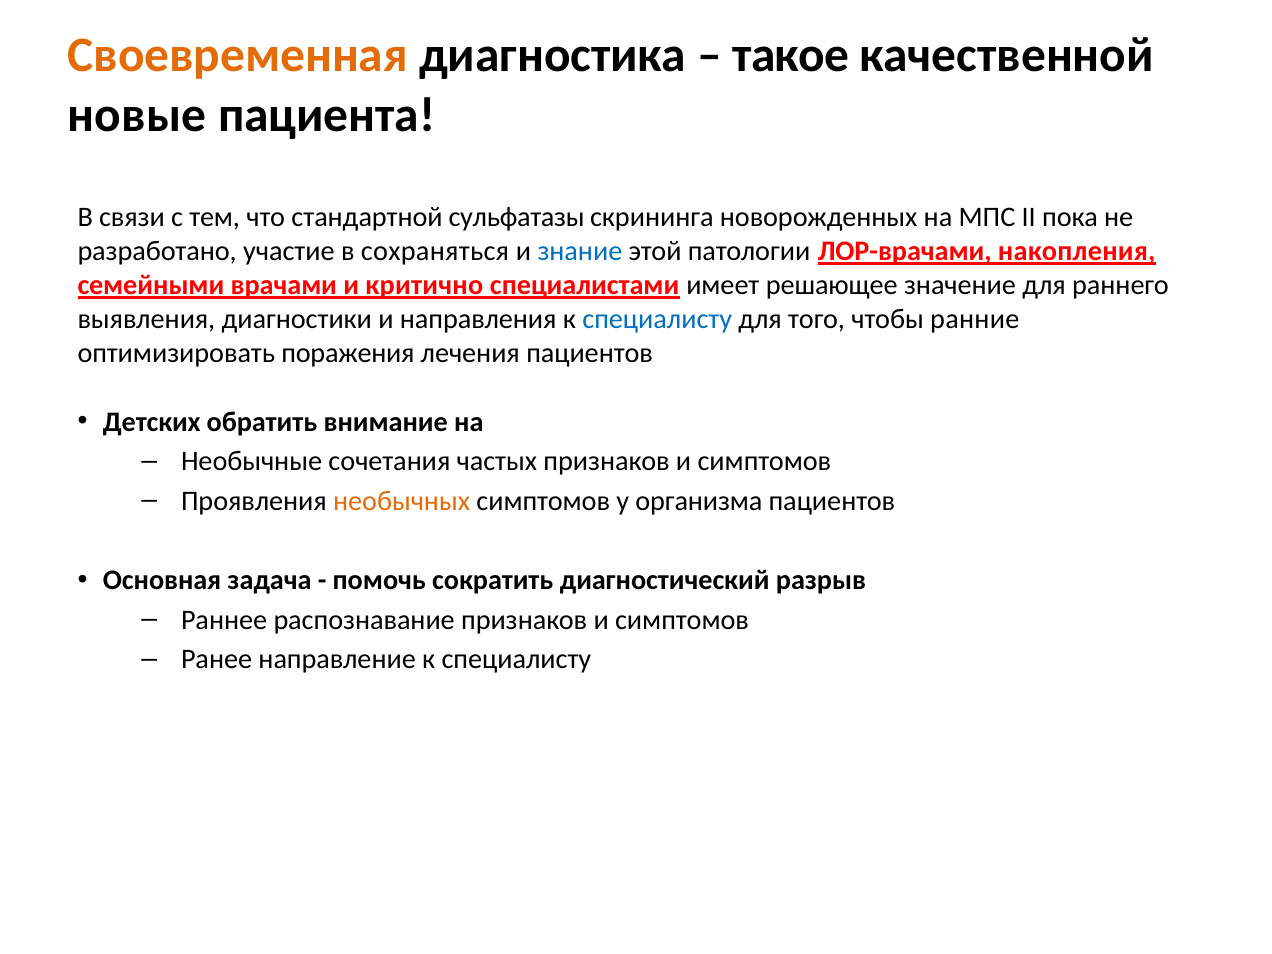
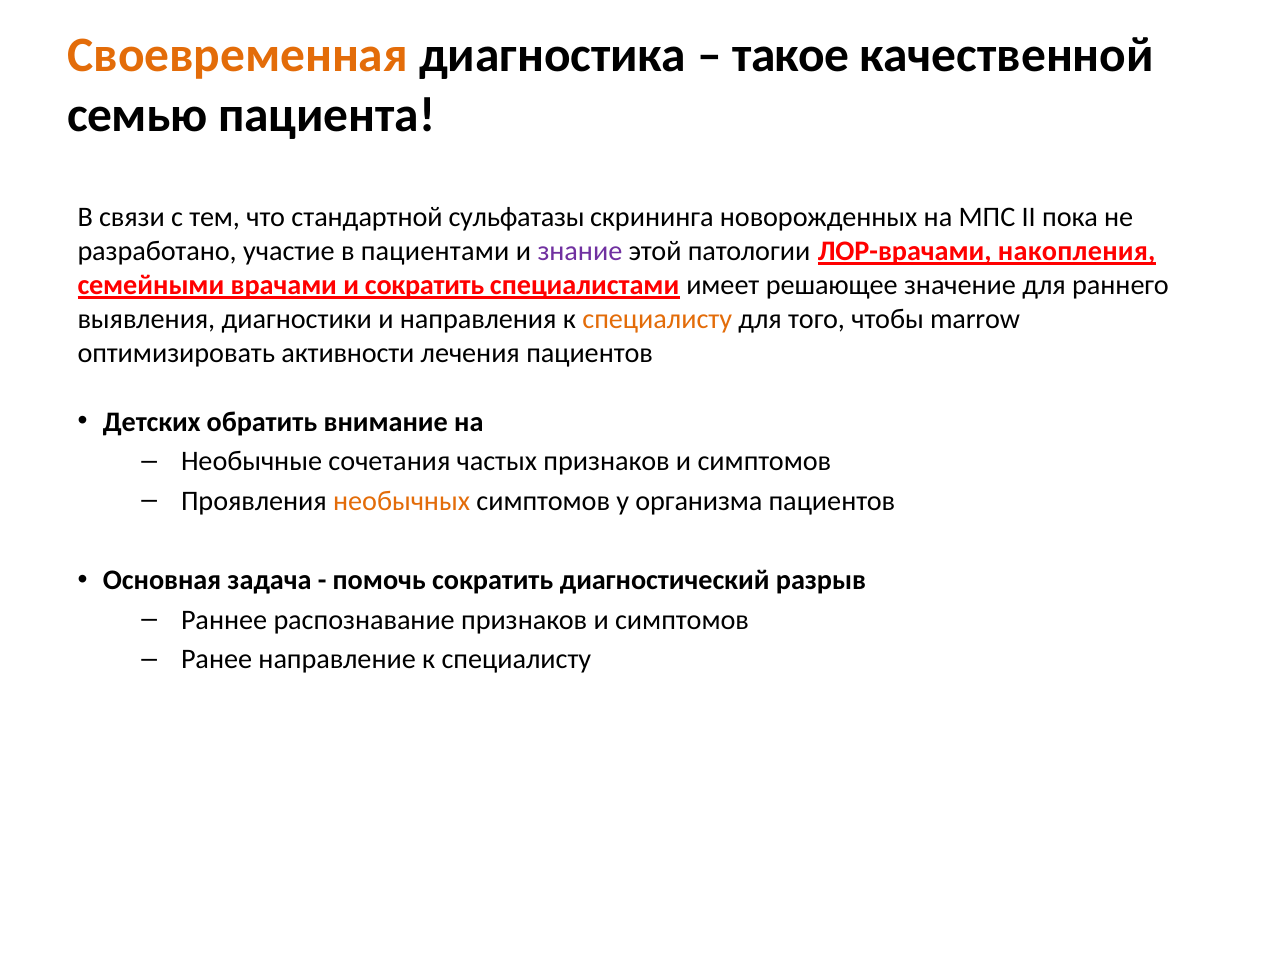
новые: новые -> семью
сохраняться: сохраняться -> пациентами
знание colour: blue -> purple
и критично: критично -> сократить
специалисту at (657, 319) colour: blue -> orange
ранние: ранние -> marrow
поражения: поражения -> активности
